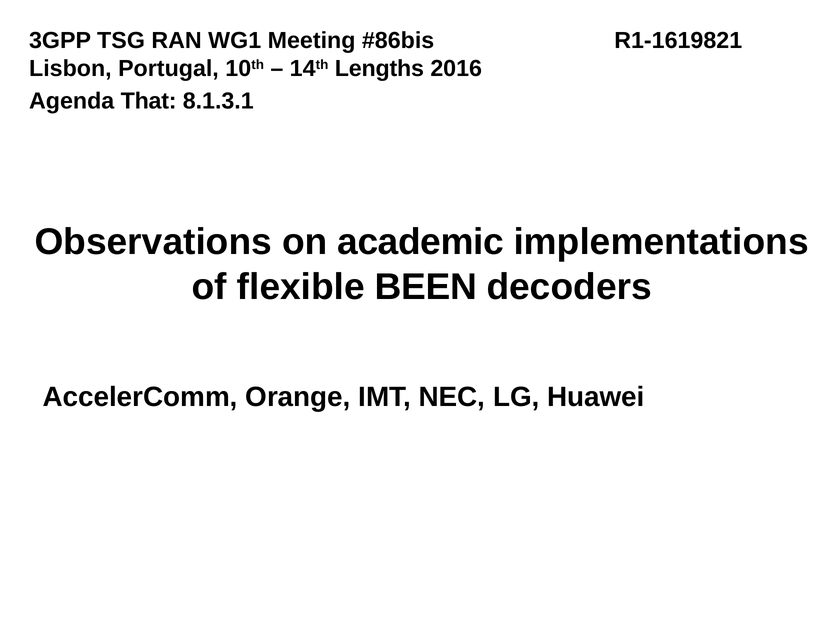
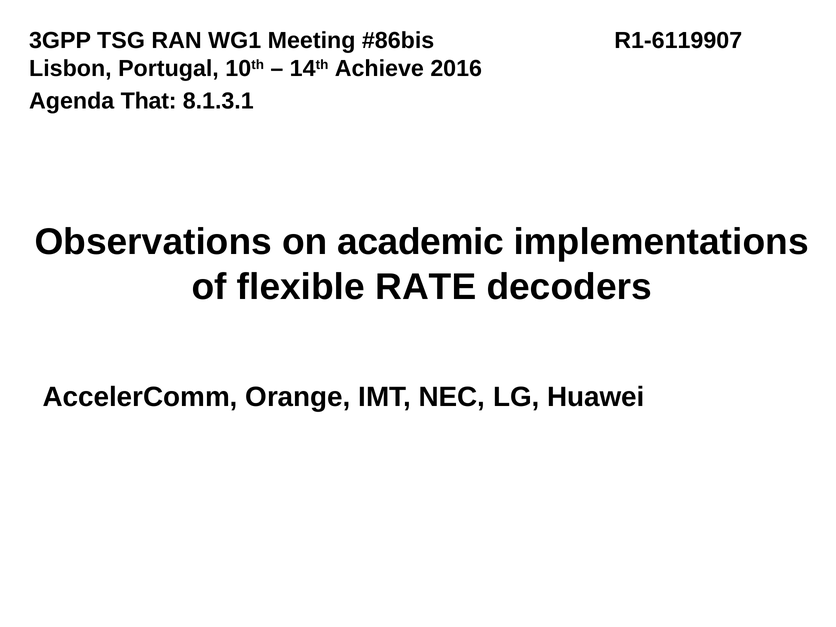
R1-1619821: R1-1619821 -> R1-6119907
Lengths: Lengths -> Achieve
BEEN: BEEN -> RATE
